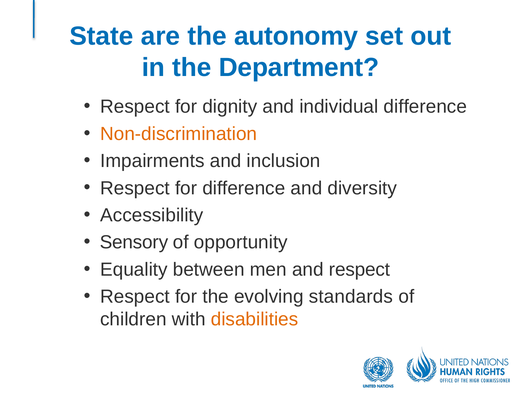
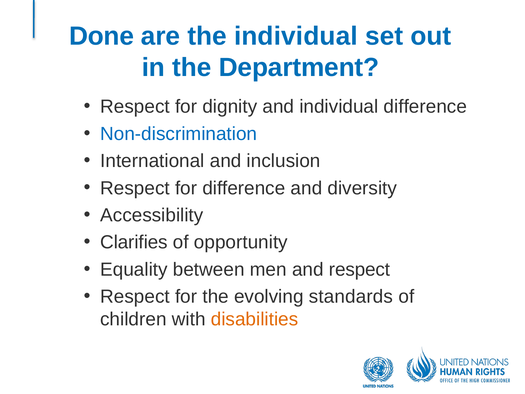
State: State -> Done
the autonomy: autonomy -> individual
Non-discrimination colour: orange -> blue
Impairments: Impairments -> International
Sensory: Sensory -> Clarifies
